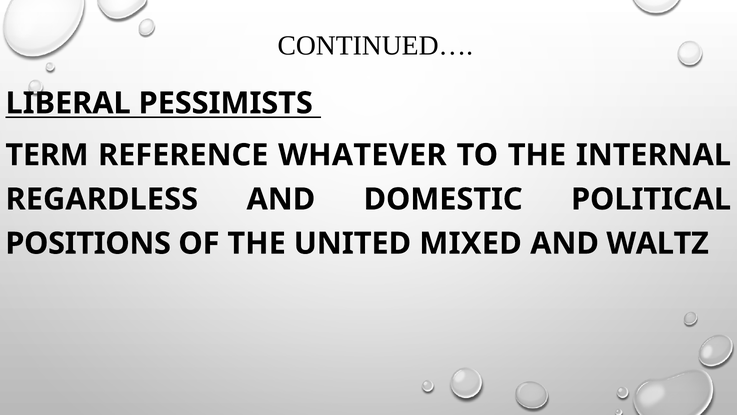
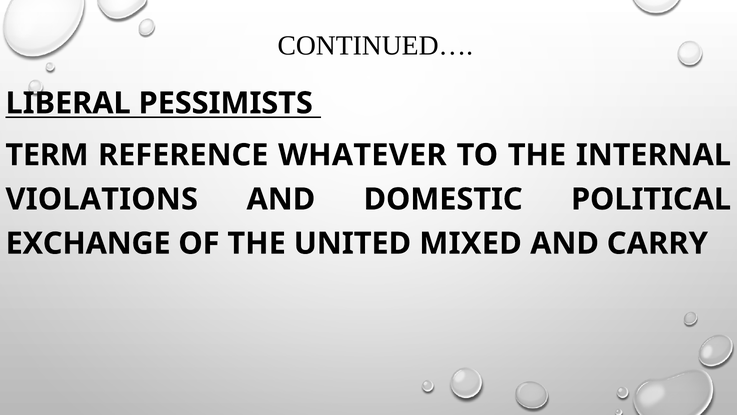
REGARDLESS: REGARDLESS -> VIOLATIONS
POSITIONS: POSITIONS -> EXCHANGE
WALTZ: WALTZ -> CARRY
